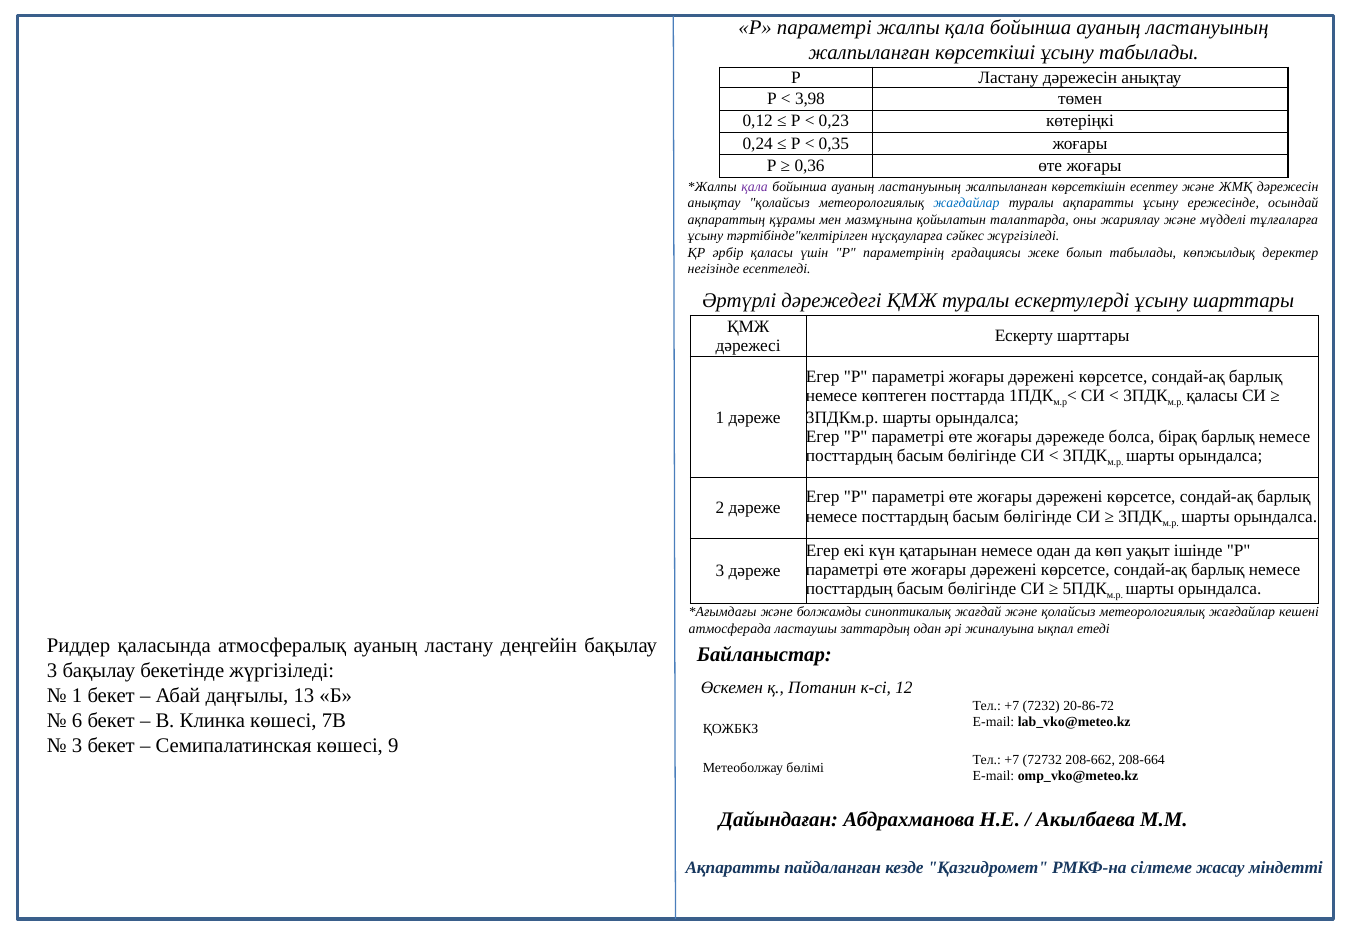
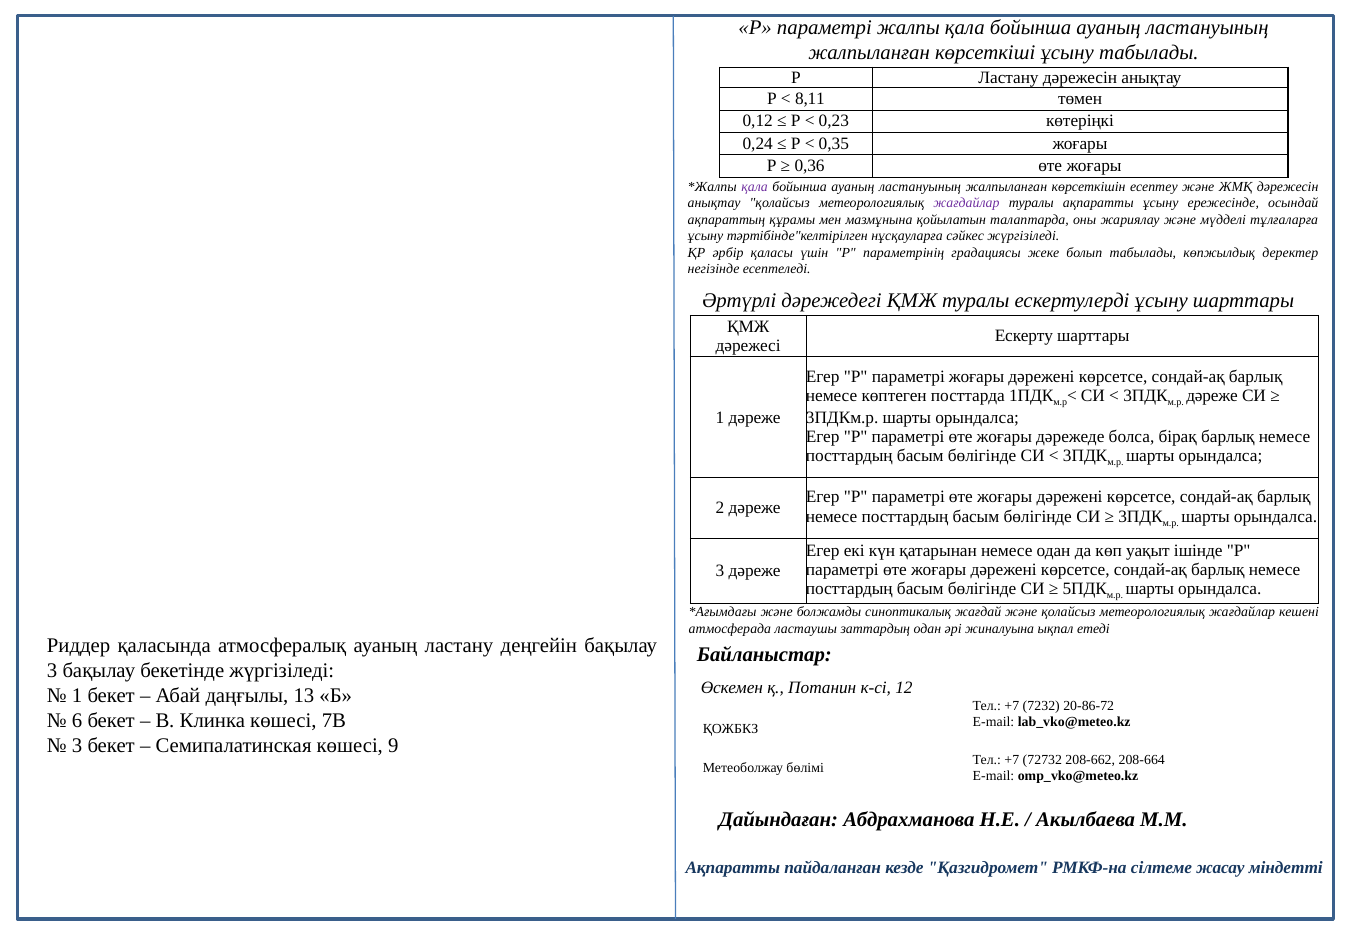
3,98: 3,98 -> 8,11
жағдайлар at (967, 203) colour: blue -> purple
қаласы at (1212, 396): қаласы -> дәреже
